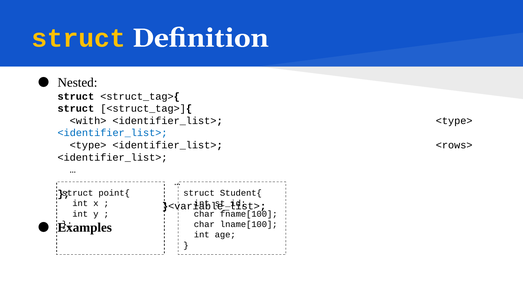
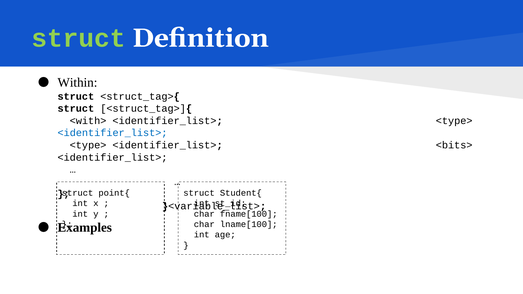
struct at (78, 38) colour: yellow -> light green
Nested: Nested -> Within
<rows>: <rows> -> <bits>
